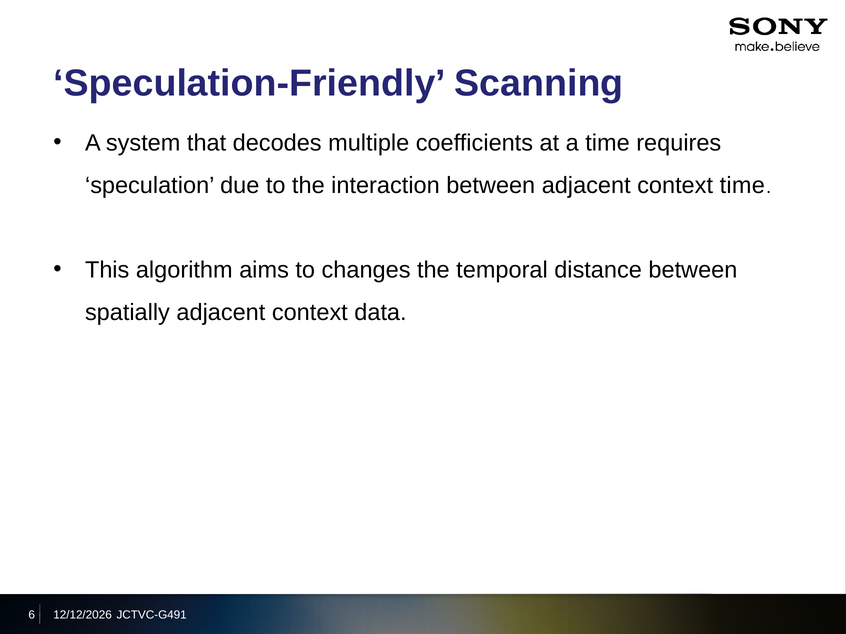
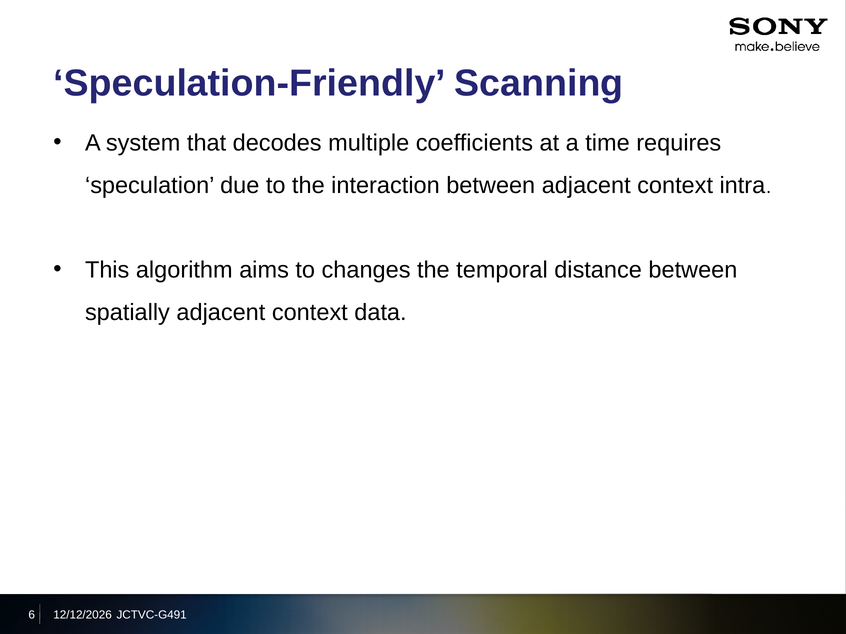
context time: time -> intra
